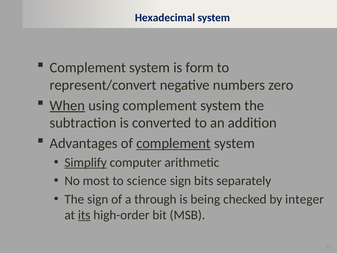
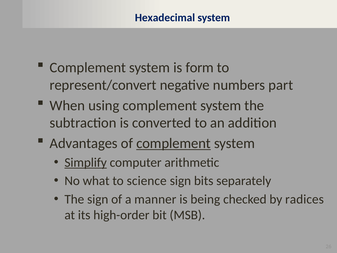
zero: zero -> part
When underline: present -> none
most: most -> what
through: through -> manner
integer: integer -> radices
its underline: present -> none
